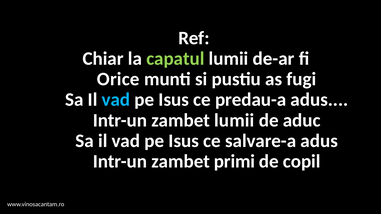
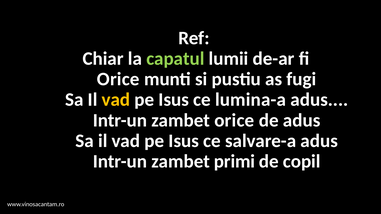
vad at (116, 100) colour: light blue -> yellow
predau-a: predau-a -> lumina-a
zambet lumii: lumii -> orice
de aduc: aduc -> adus
